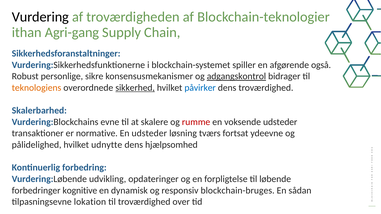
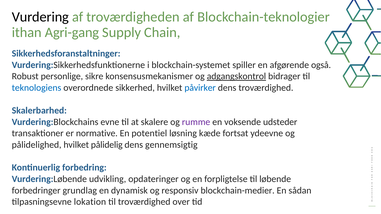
teknologiens colour: orange -> blue
sikkerhed underline: present -> none
rumme colour: red -> purple
En udsteder: udsteder -> potentiel
tværs: tværs -> kæde
udnytte: udnytte -> pålidelig
hjælpsomhed: hjælpsomhed -> gennemsigtig
kognitive: kognitive -> grundlag
blockchain-bruges: blockchain-bruges -> blockchain-medier
